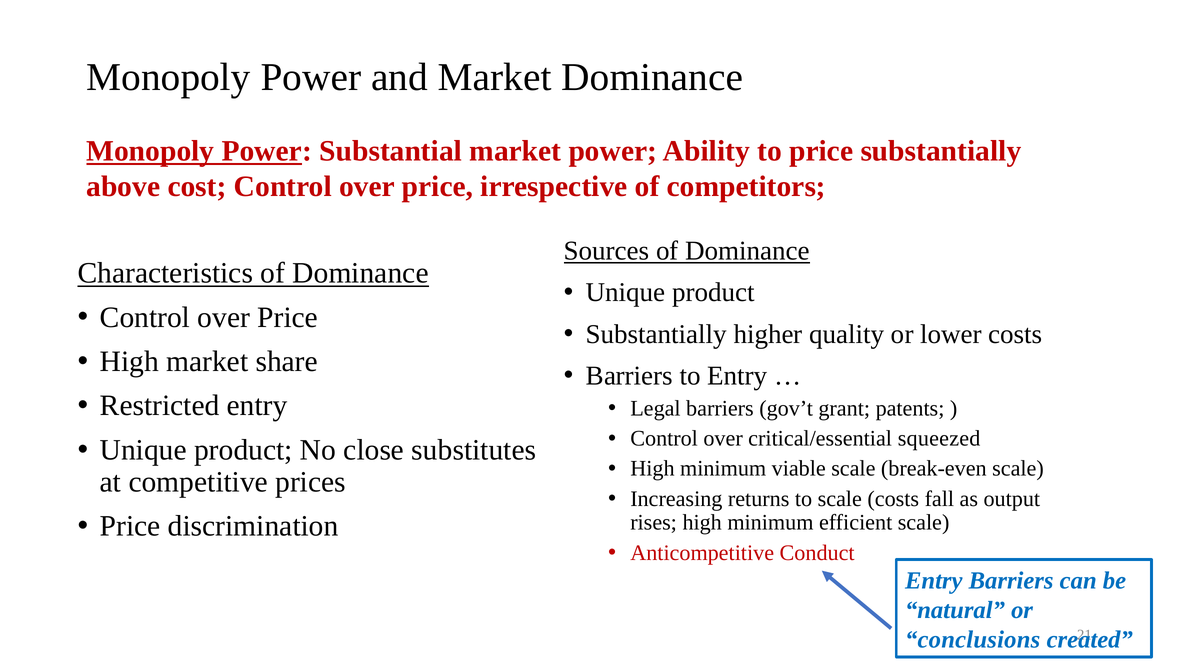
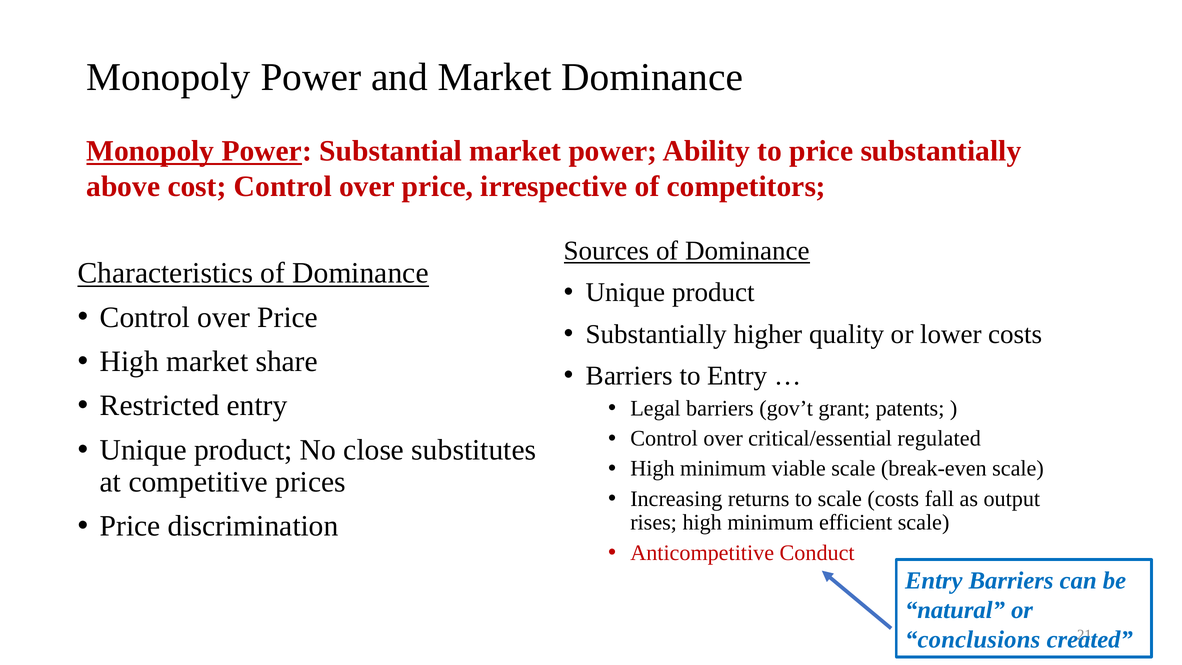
squeezed: squeezed -> regulated
